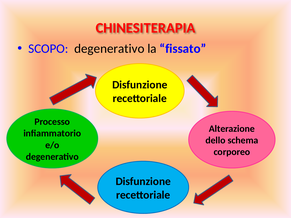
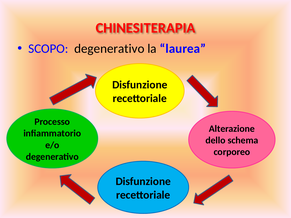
fissato: fissato -> laurea
